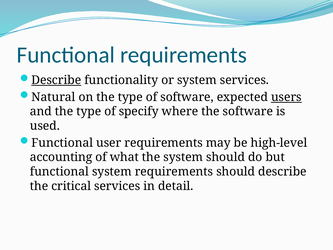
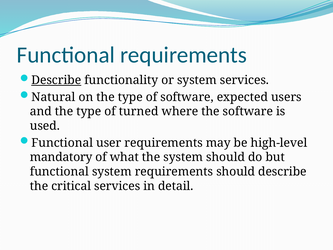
users underline: present -> none
specify: specify -> turned
accounting: accounting -> mandatory
